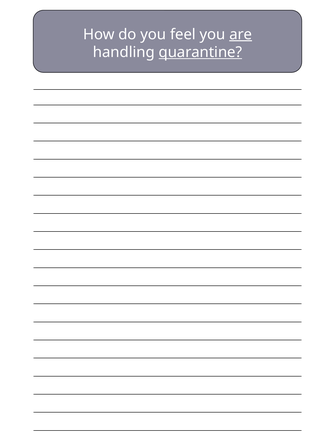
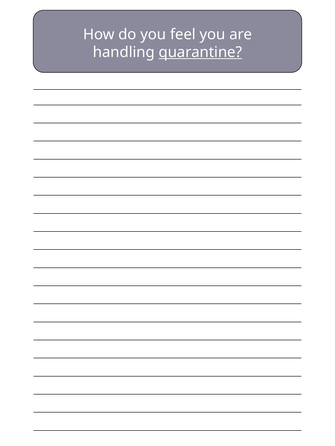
are underline: present -> none
